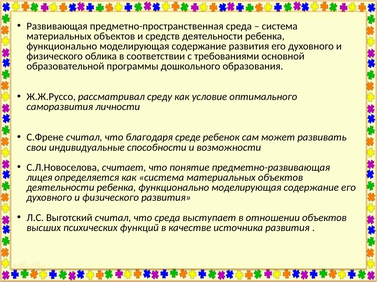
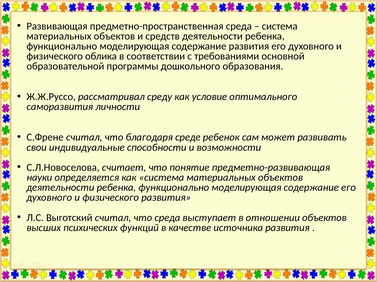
лицея: лицея -> науки
